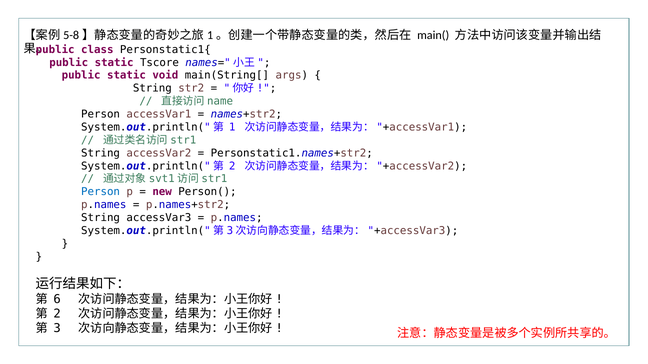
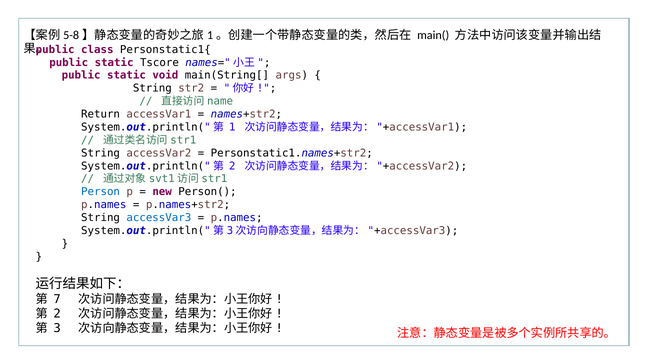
Person at (101, 114): Person -> Return
accessVar3 colour: black -> blue
6: 6 -> 7
